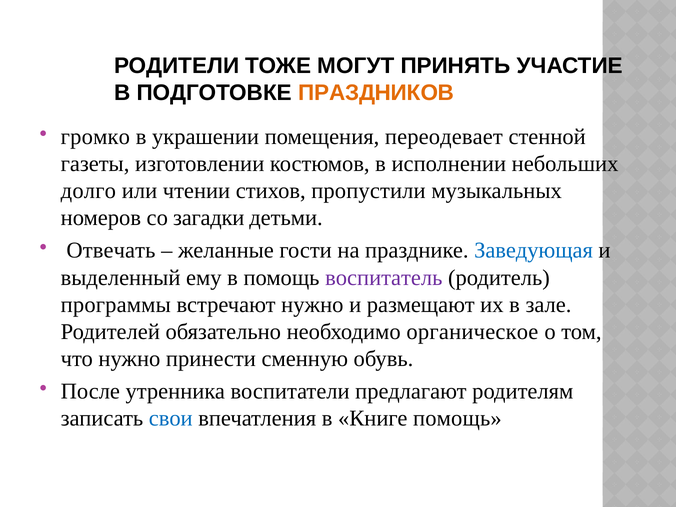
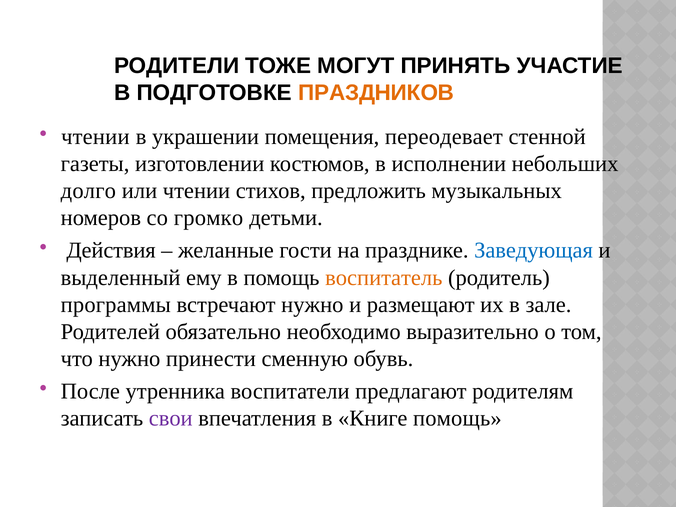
громко at (95, 137): громко -> чтении
пропустили: пропустили -> предложить
загадки: загадки -> громко
Отвечать: Отвечать -> Действия
воспитатель colour: purple -> orange
органическое: органическое -> выразительно
свои colour: blue -> purple
